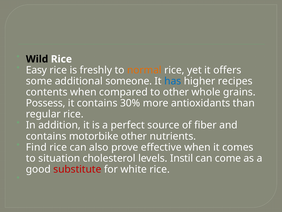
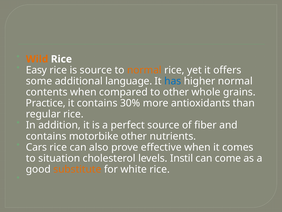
Wild colour: black -> orange
is freshly: freshly -> source
someone: someone -> language
higher recipes: recipes -> normal
Possess: Possess -> Practice
Find: Find -> Cars
substitute colour: red -> orange
